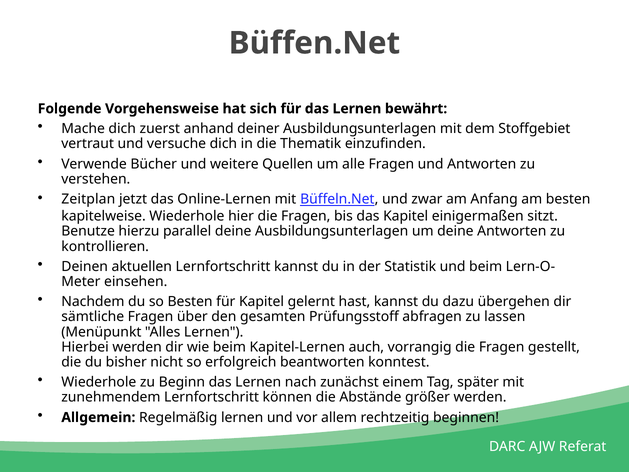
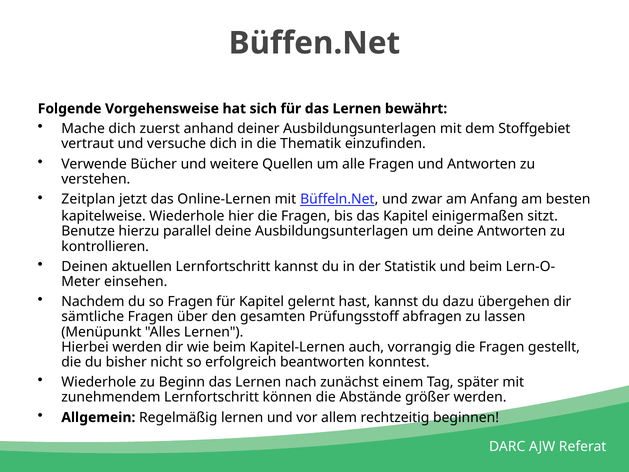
so Besten: Besten -> Fragen
